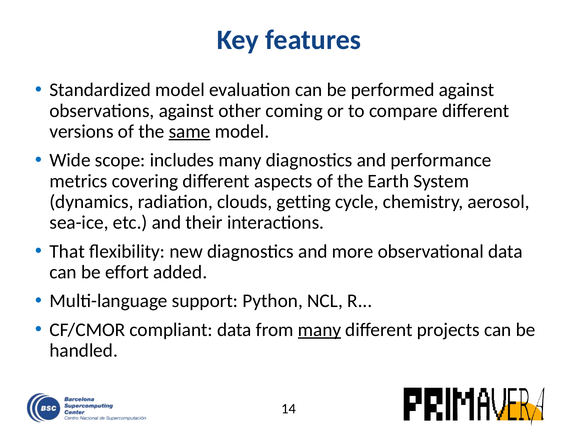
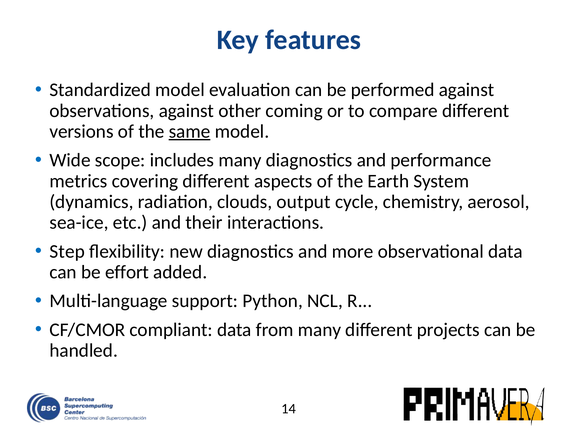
getting: getting -> output
That: That -> Step
many at (320, 330) underline: present -> none
